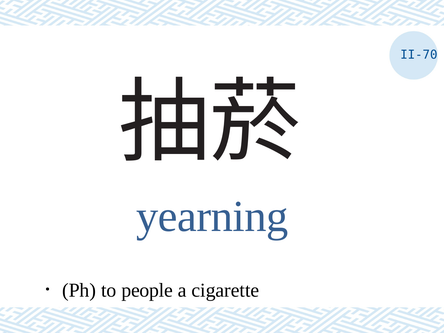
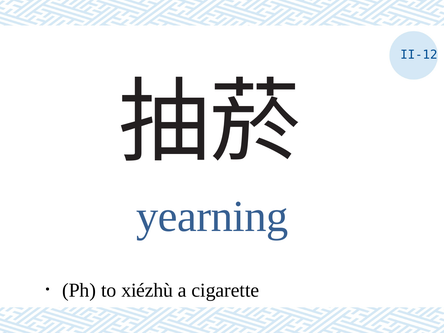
II-70: II-70 -> II-12
people: people -> xiézhù
